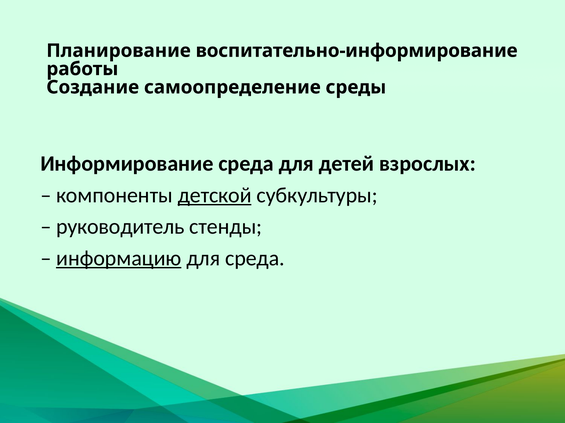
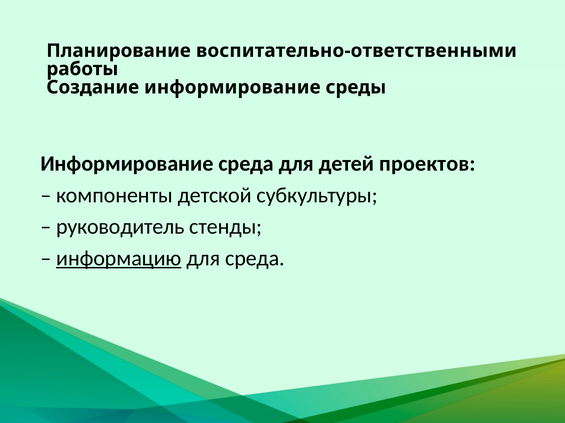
воспитательно-информирование: воспитательно-информирование -> воспитательно-ответственными
Создание самоопределение: самоопределение -> информирование
взрослых: взрослых -> проектов
детской underline: present -> none
